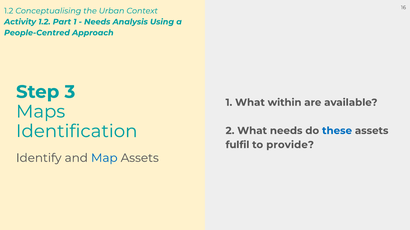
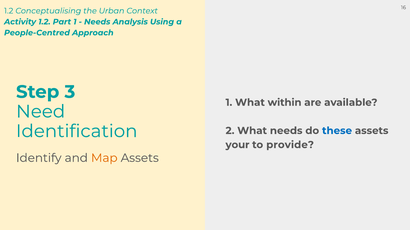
Maps: Maps -> Need
fulfil: fulfil -> your
Map colour: blue -> orange
